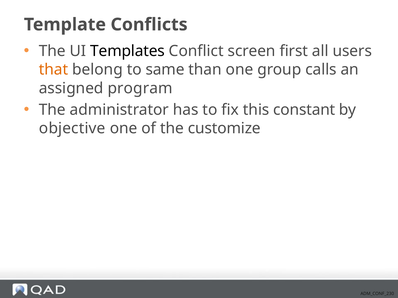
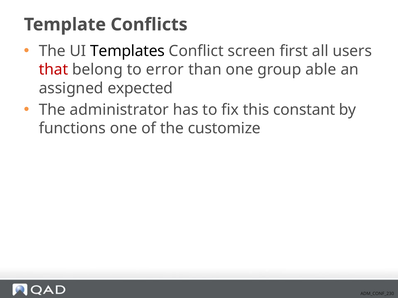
that colour: orange -> red
same: same -> error
calls: calls -> able
program: program -> expected
objective: objective -> functions
